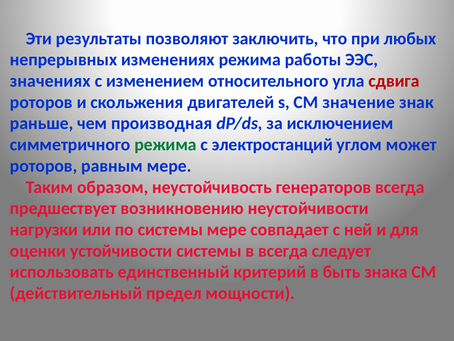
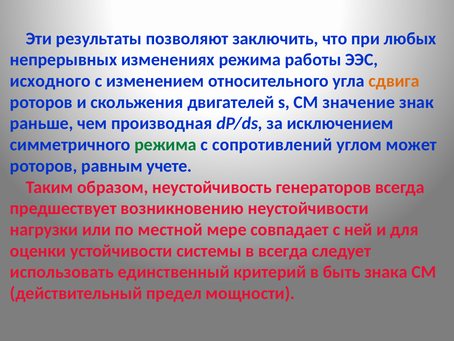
значениях: значениях -> исходного
сдвига colour: red -> orange
электростанций: электростанций -> сопротивлений
равным мере: мере -> учете
по системы: системы -> местной
